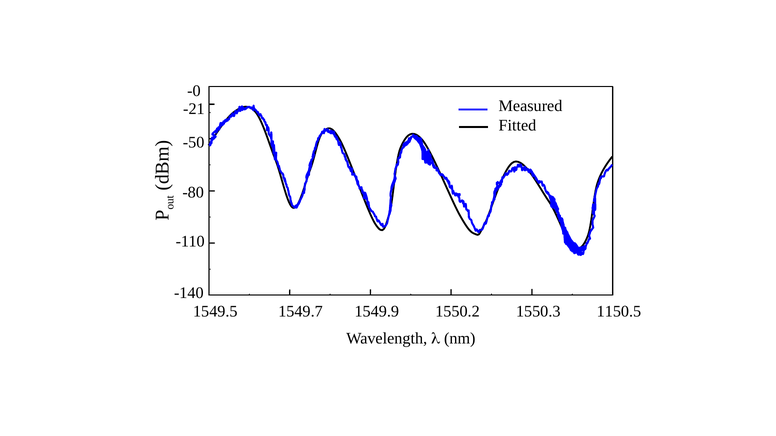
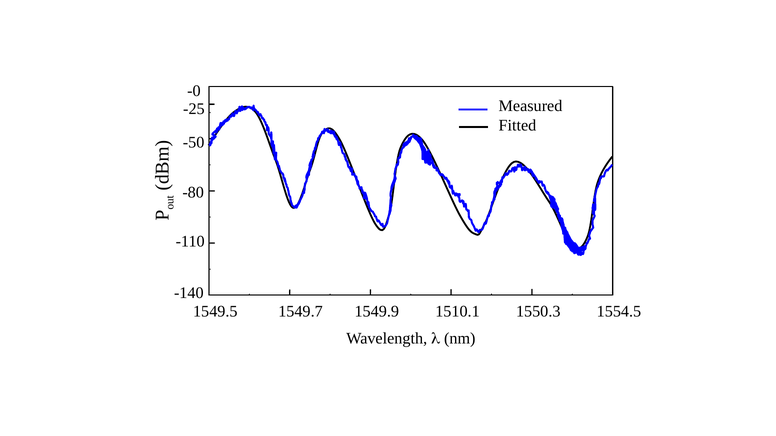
-21: -21 -> -25
1550.2: 1550.2 -> 1510.1
1150.5: 1150.5 -> 1554.5
